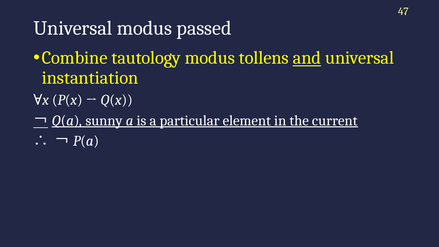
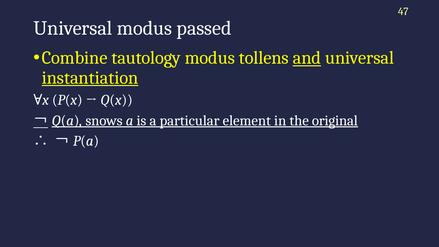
instantiation underline: none -> present
sunny: sunny -> snows
current: current -> original
